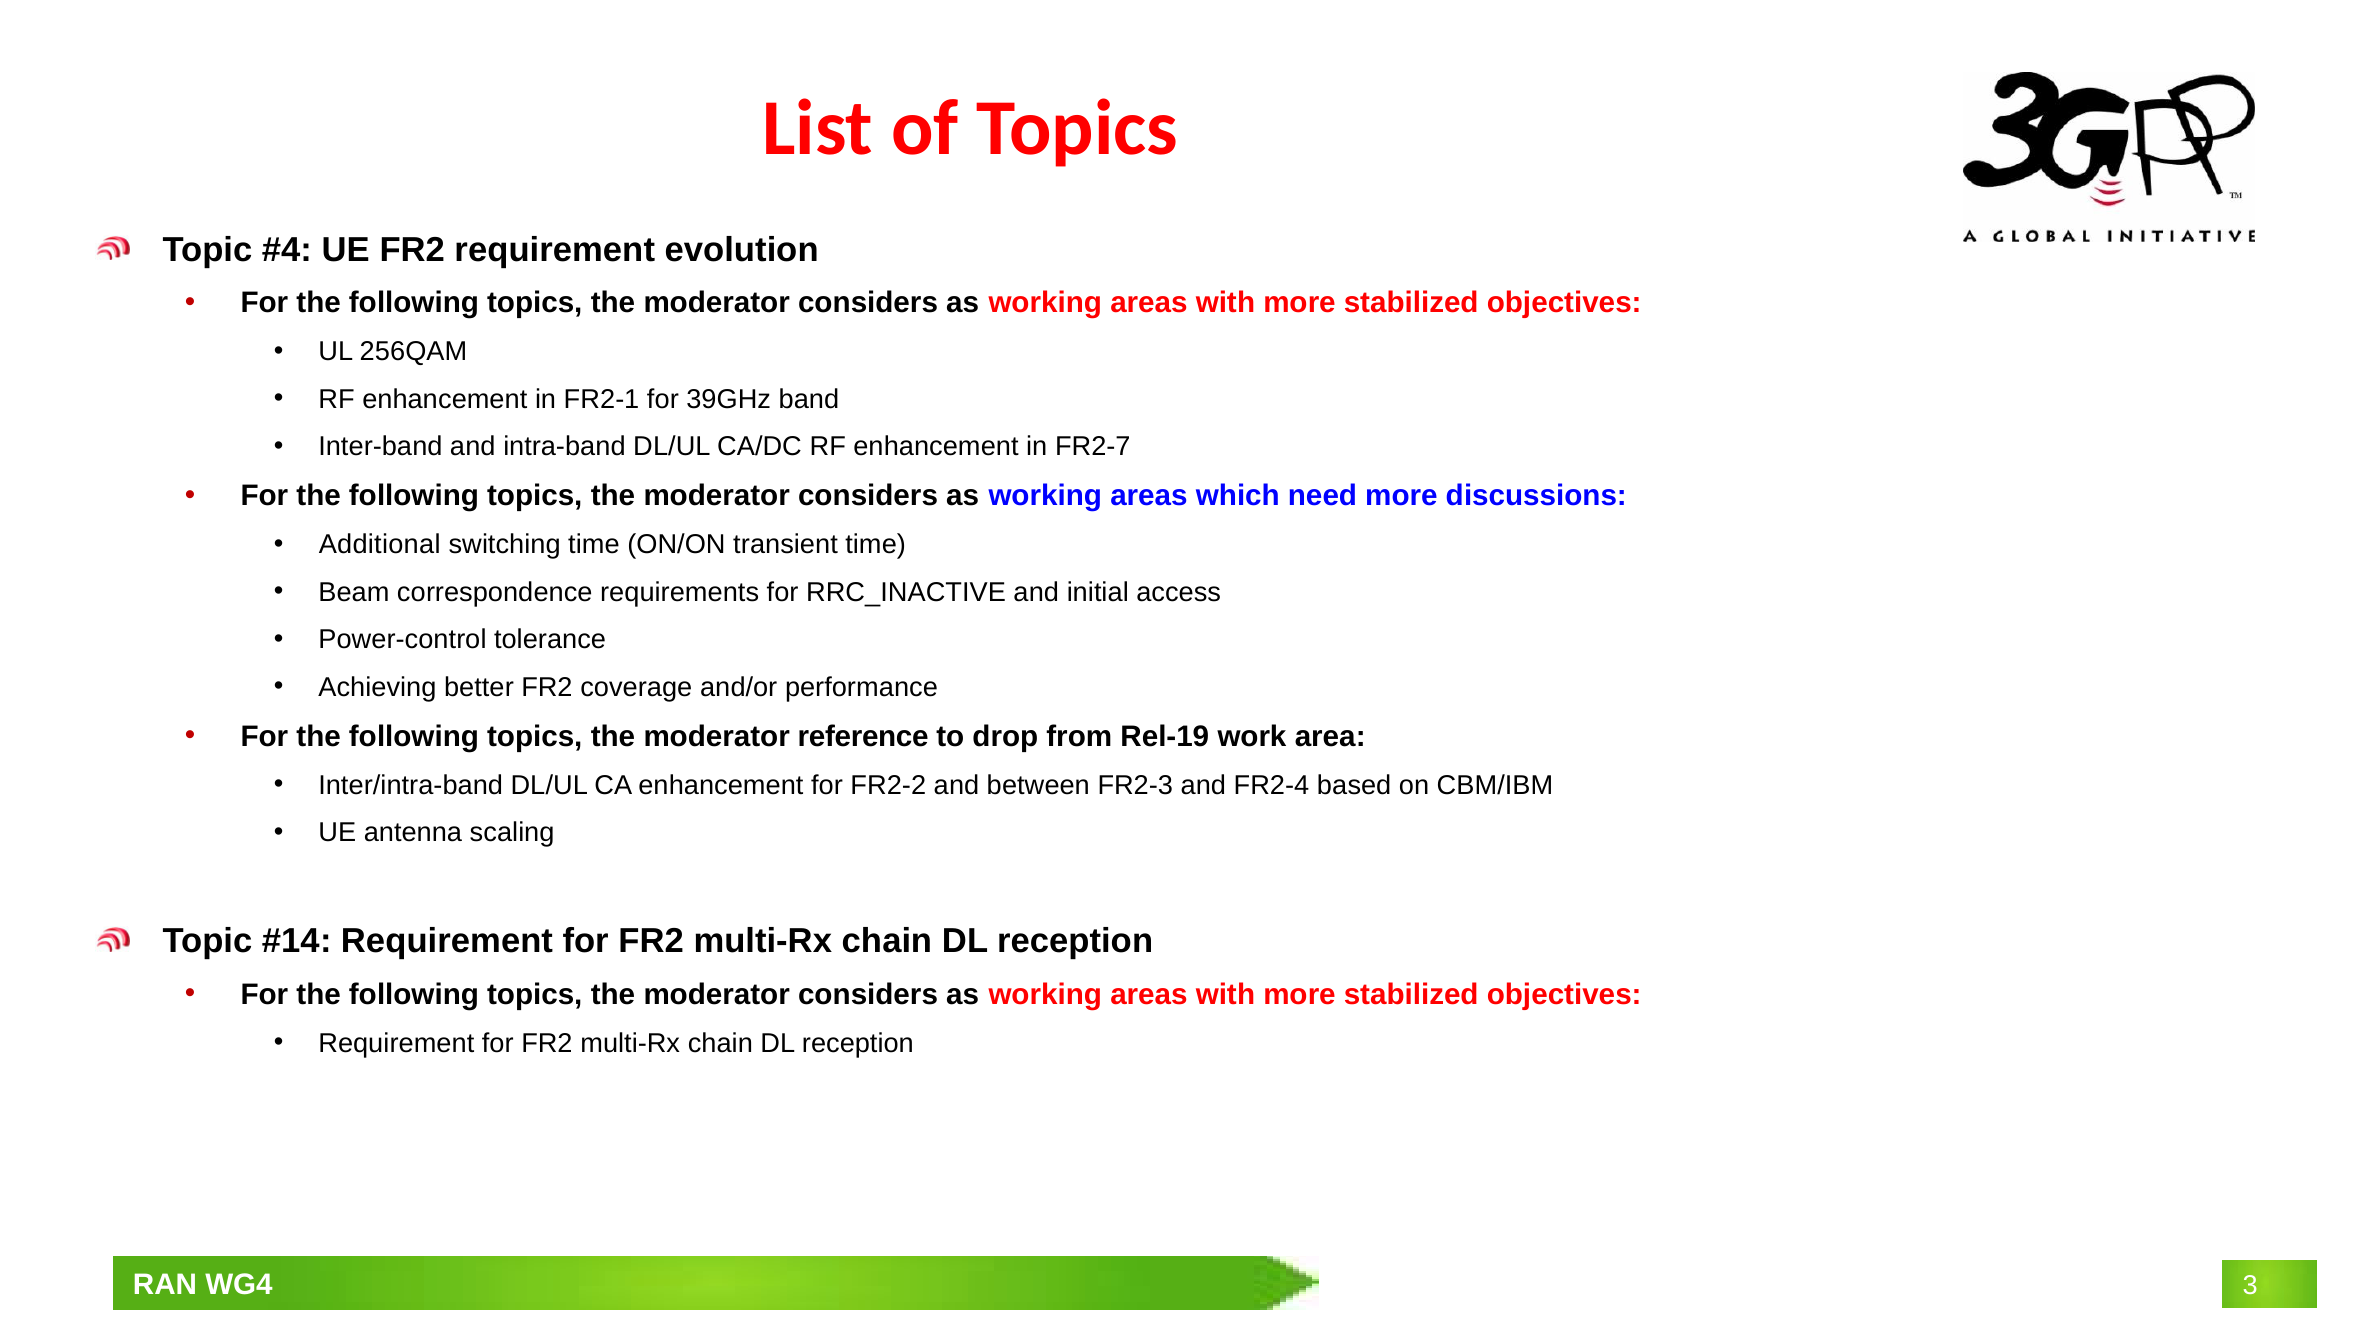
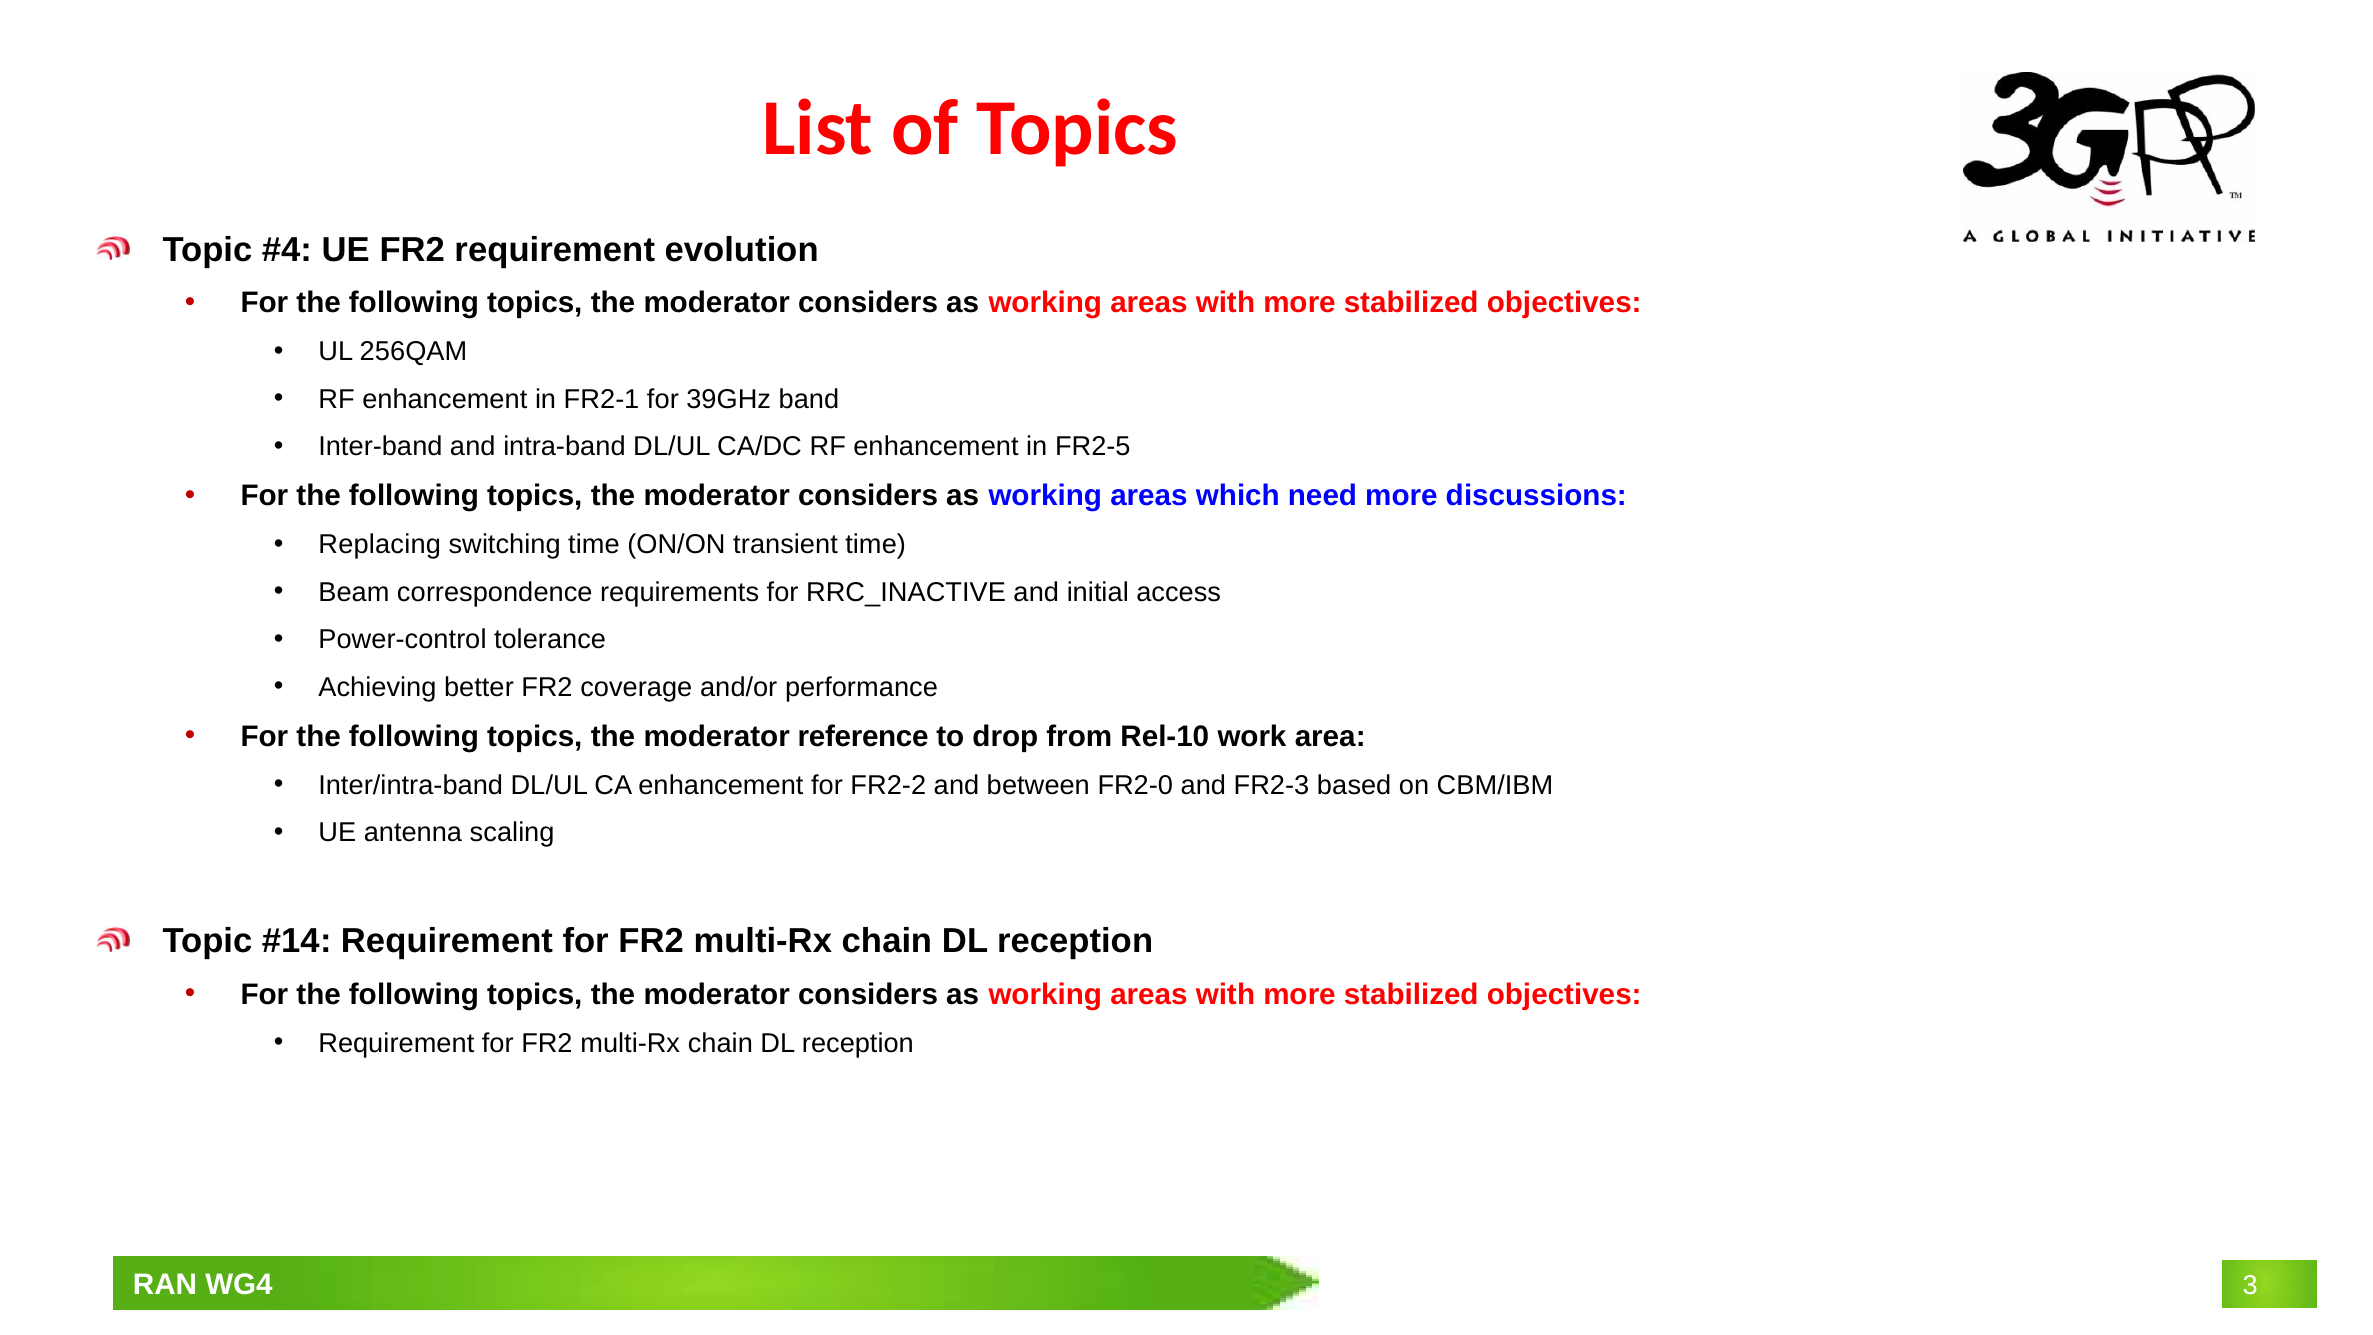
FR2-7: FR2-7 -> FR2-5
Additional: Additional -> Replacing
Rel-19: Rel-19 -> Rel-10
FR2-3: FR2-3 -> FR2-0
FR2-4: FR2-4 -> FR2-3
